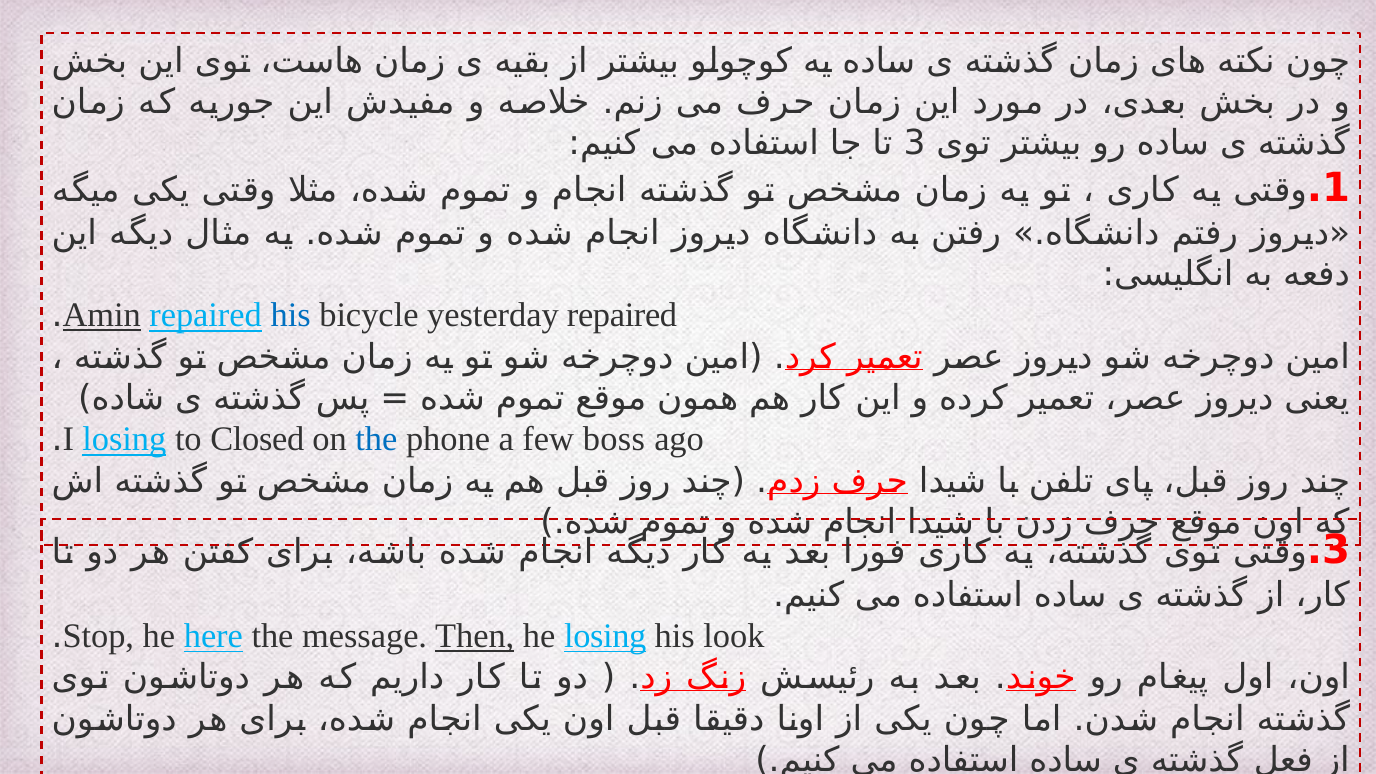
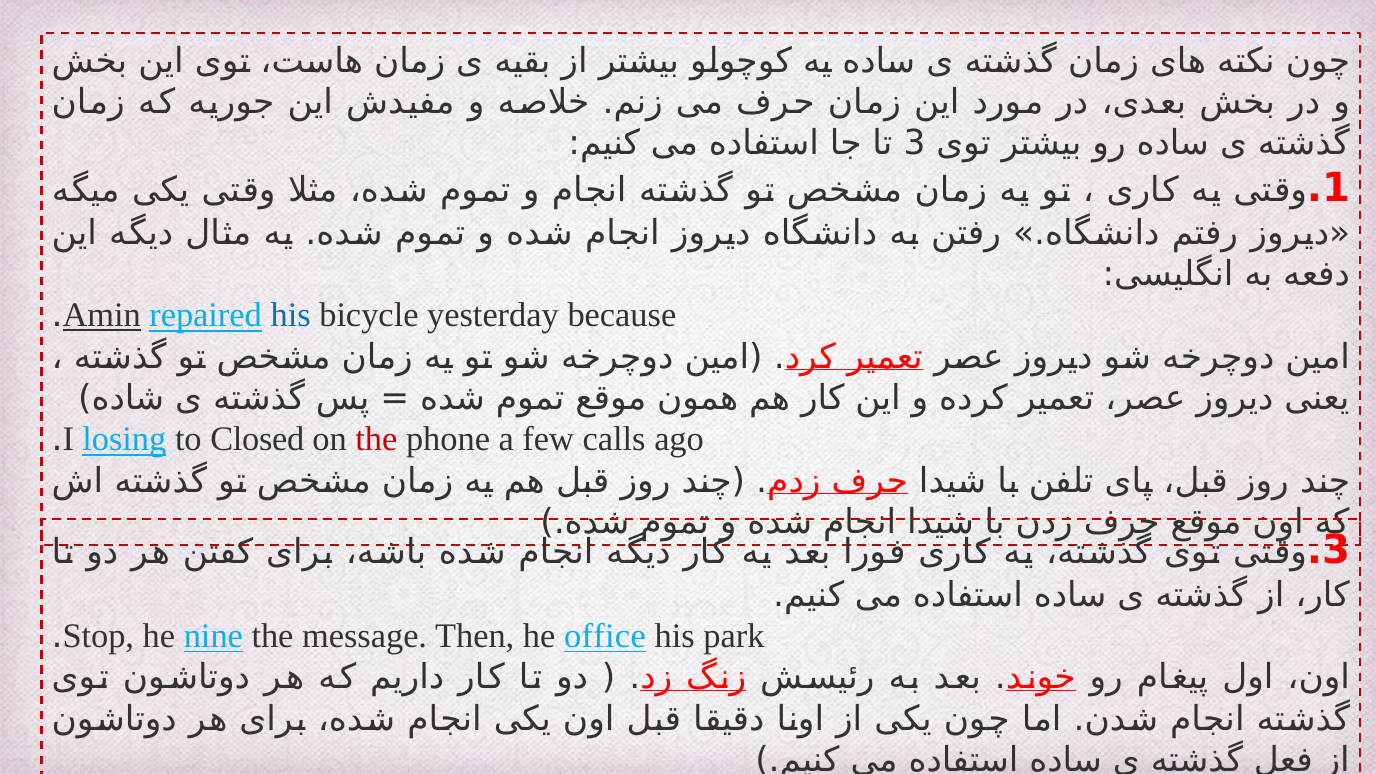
yesterday repaired: repaired -> because
the at (376, 439) colour: blue -> red
boss: boss -> calls
here: here -> nine
Then underline: present -> none
he losing: losing -> office
look: look -> park
